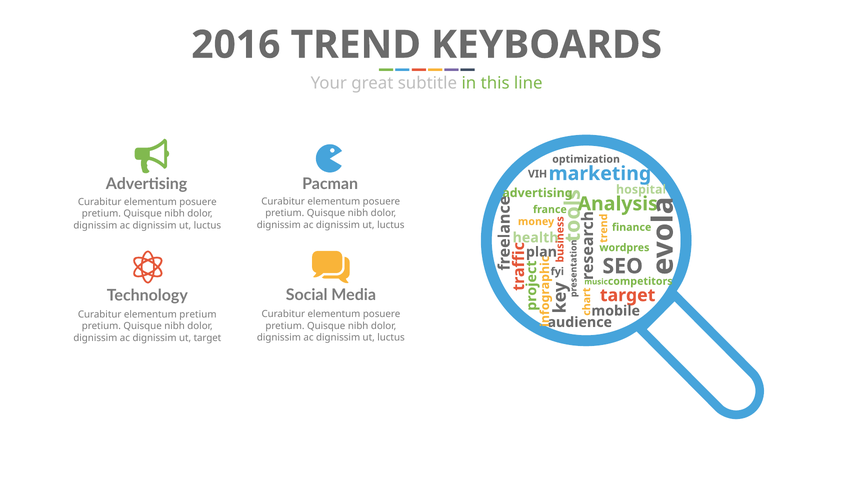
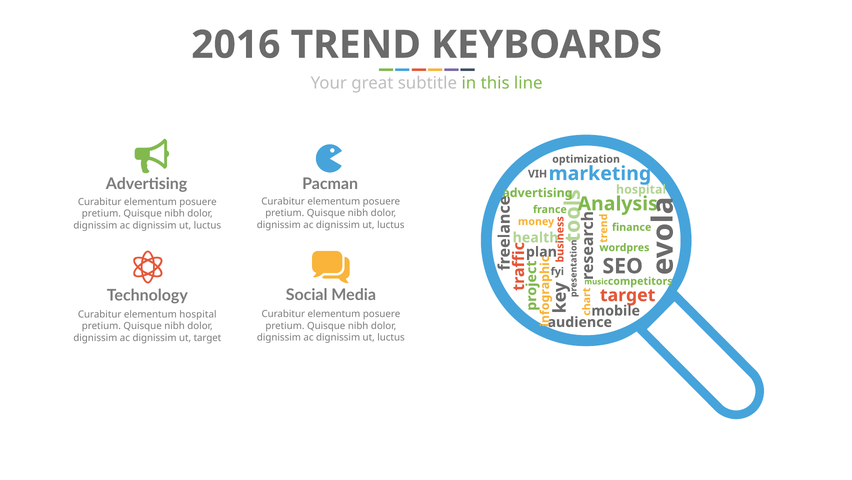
elementum pretium: pretium -> hospital
